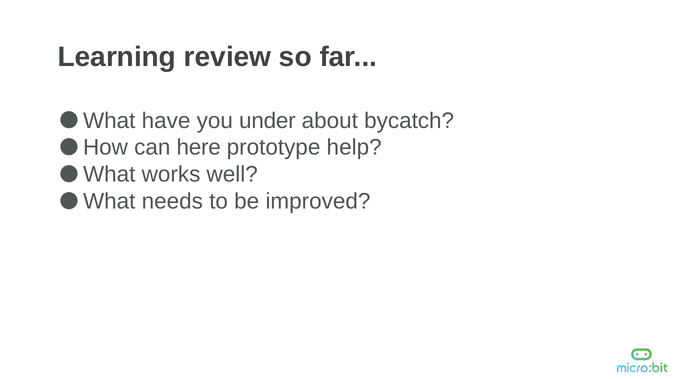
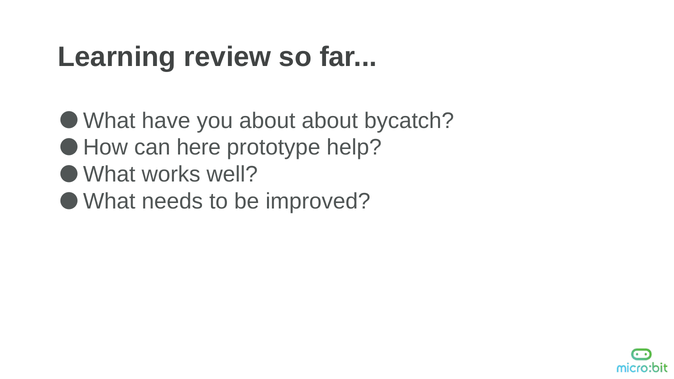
you under: under -> about
